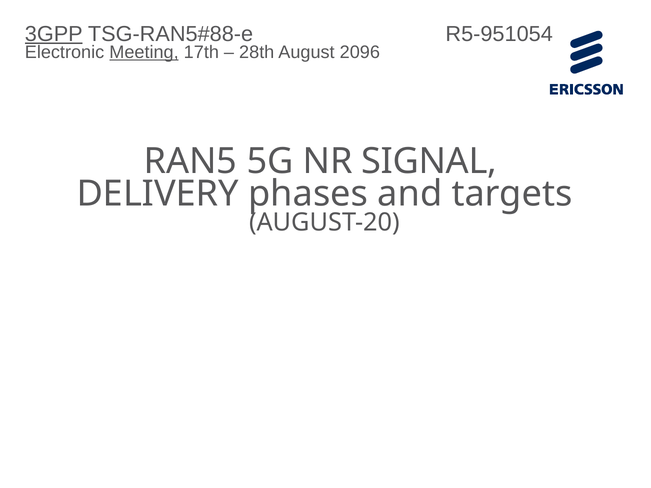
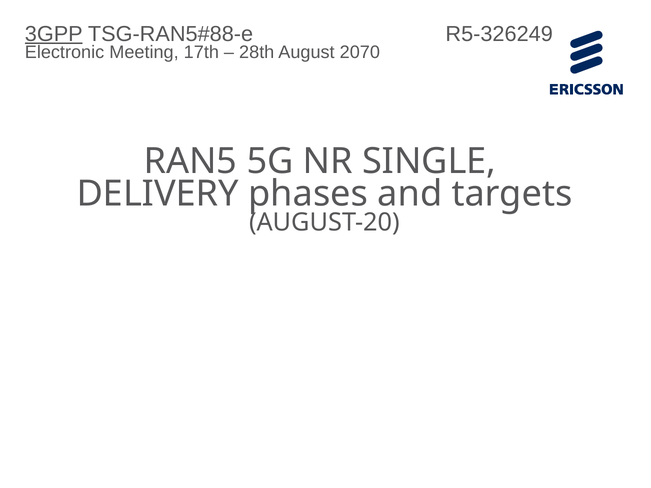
R5-951054: R5-951054 -> R5-326249
Meeting underline: present -> none
2096: 2096 -> 2070
SIGNAL: SIGNAL -> SINGLE
